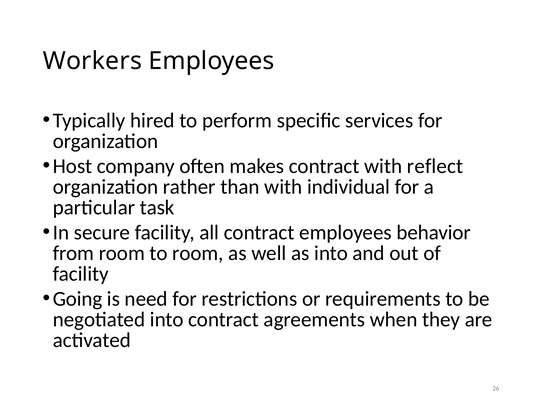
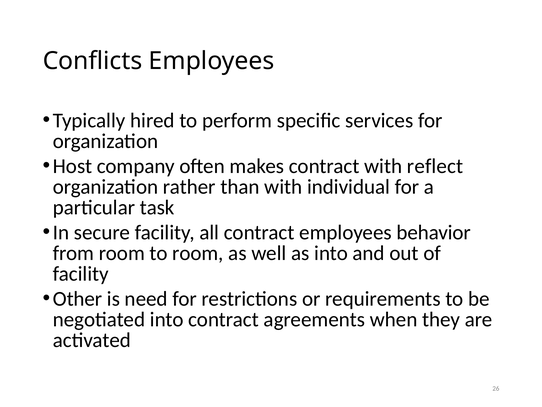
Workers: Workers -> Conflicts
Going: Going -> Other
